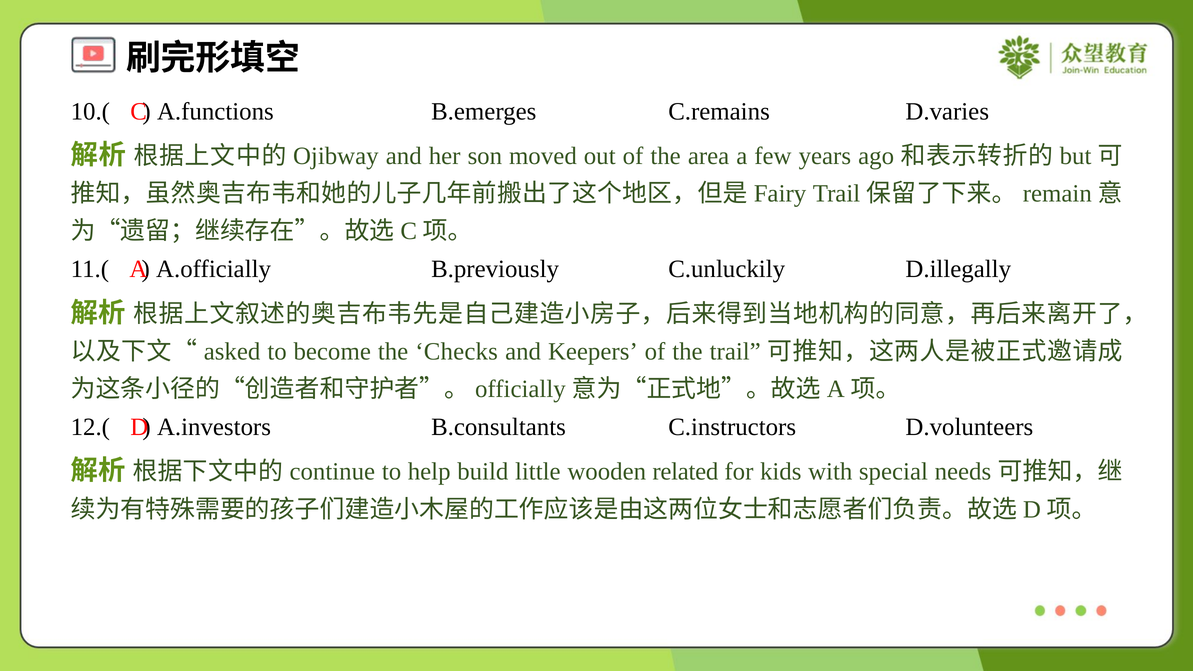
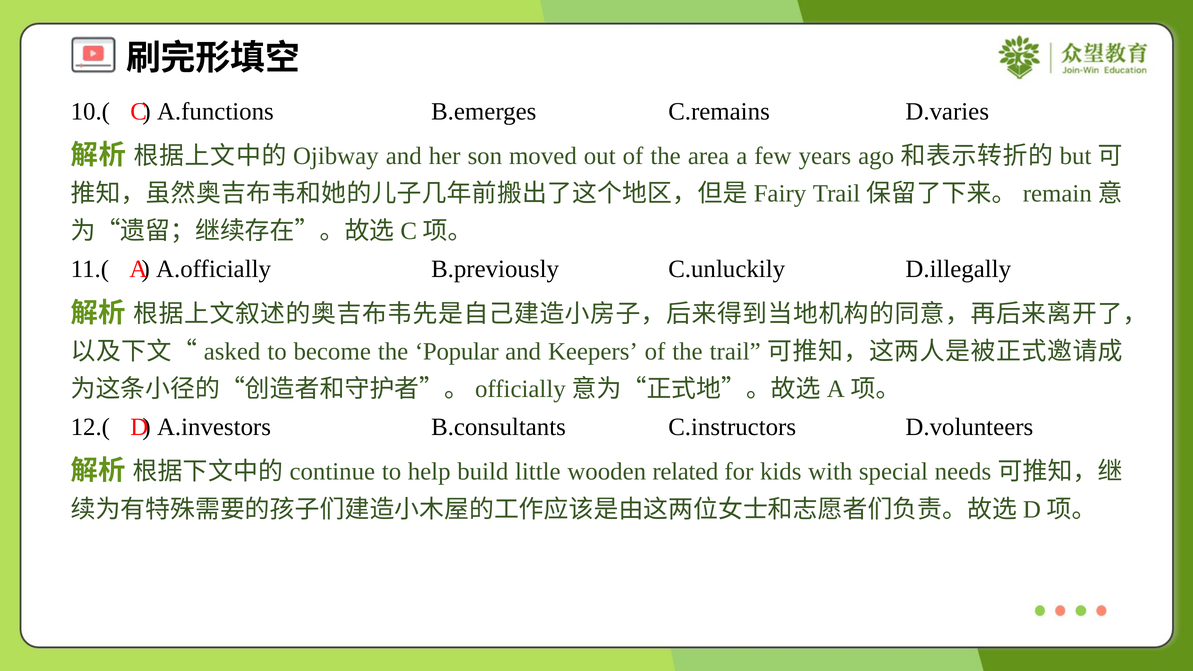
Checks: Checks -> Popular
